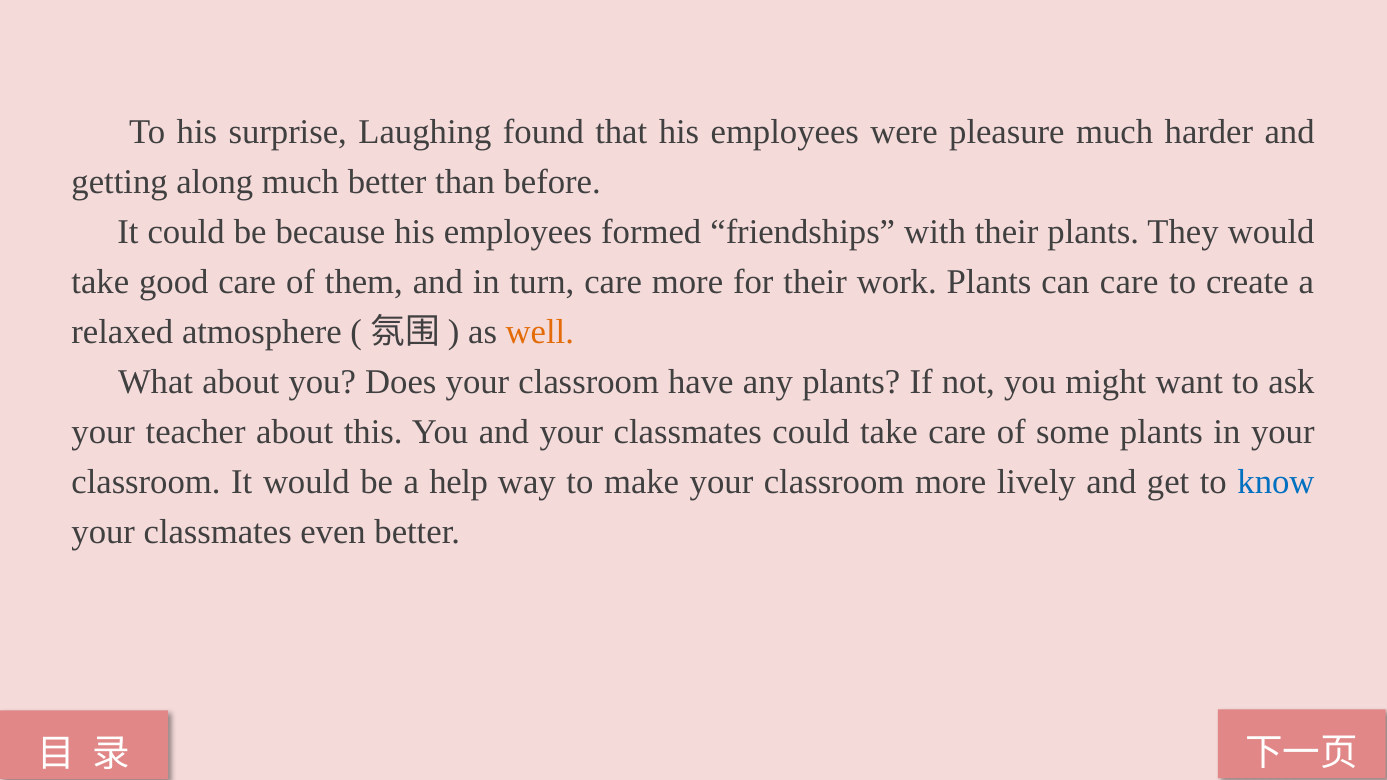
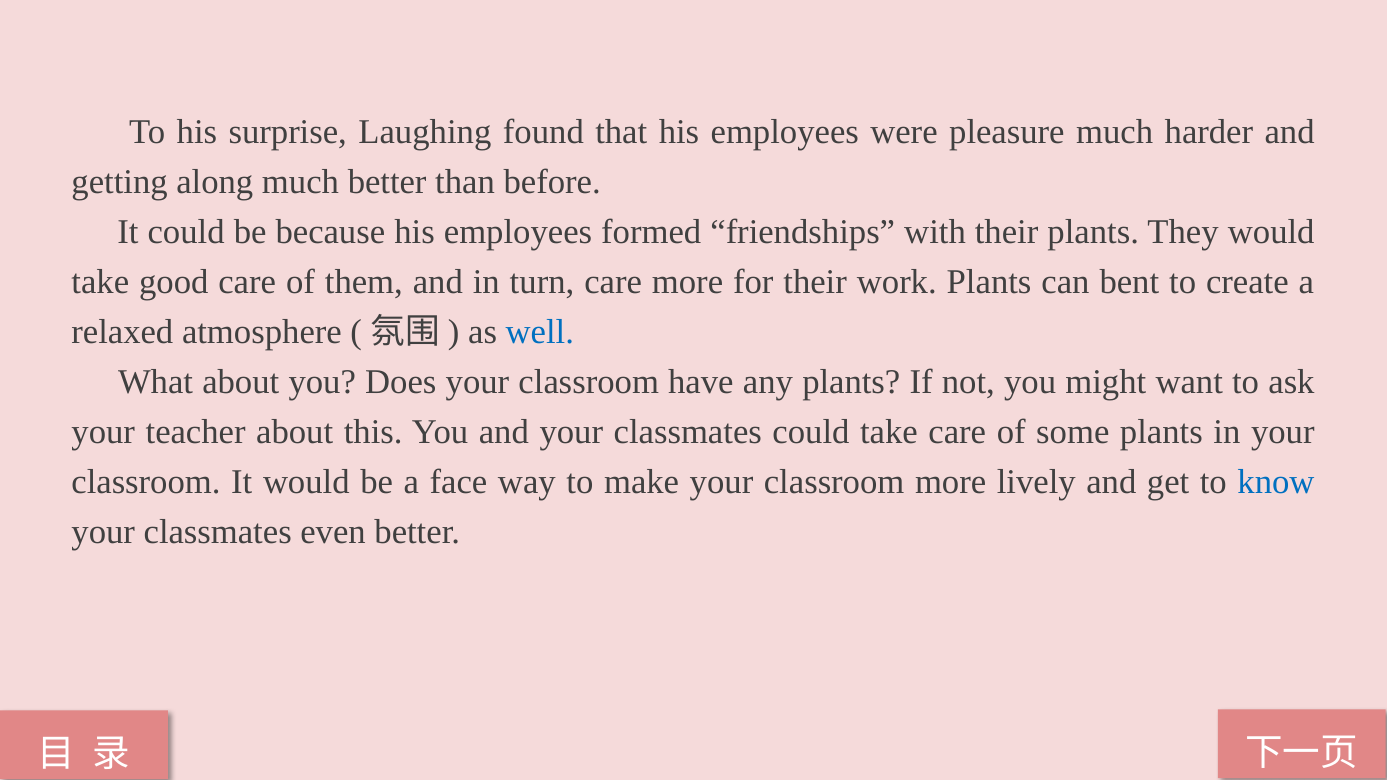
can care: care -> bent
well colour: orange -> blue
help: help -> face
